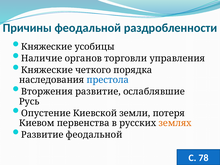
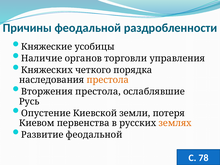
Княжеские at (47, 70): Княжеские -> Княжеских
престола at (108, 80) colour: blue -> orange
Вторжения развитие: развитие -> престола
